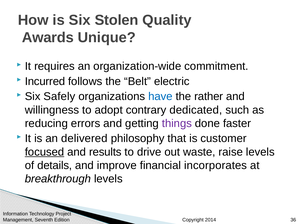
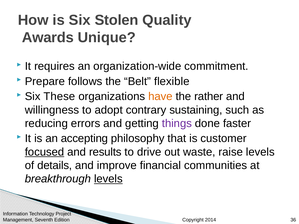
Incurred: Incurred -> Prepare
electric: electric -> flexible
Safely: Safely -> These
have colour: blue -> orange
dedicated: dedicated -> sustaining
delivered: delivered -> accepting
incorporates: incorporates -> communities
levels at (108, 179) underline: none -> present
